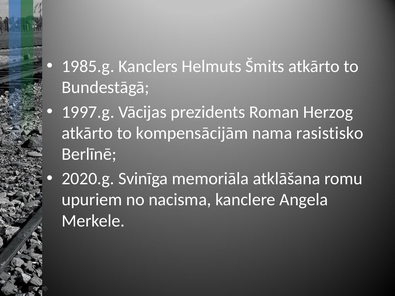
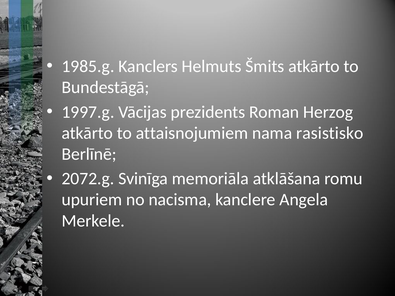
kompensācijām: kompensācijām -> attaisnojumiem
2020.g: 2020.g -> 2072.g
